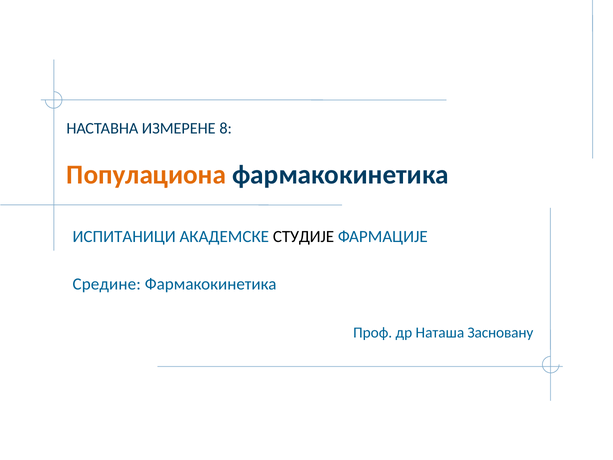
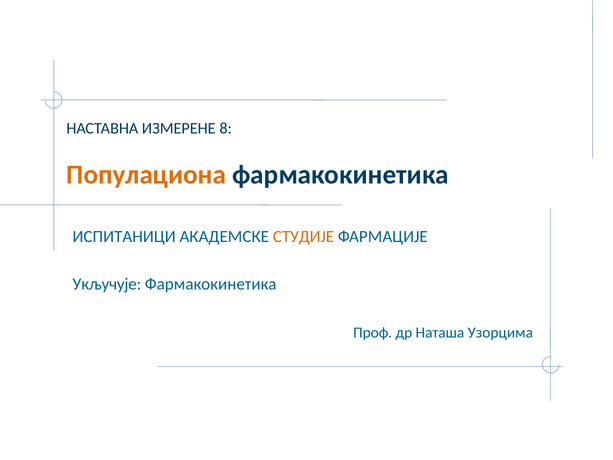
СТУДИЈЕ colour: black -> orange
Средине: Средине -> Укључује
Засновану: Засновану -> Узорцима
